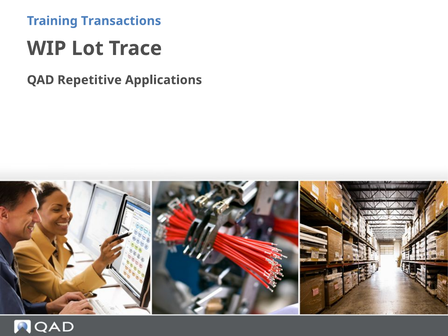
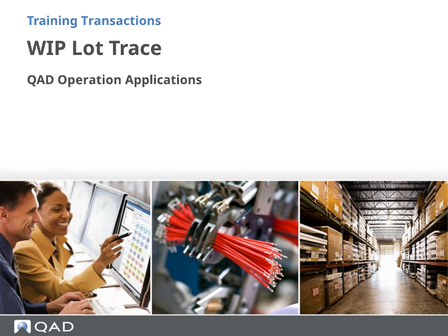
Repetitive: Repetitive -> Operation
